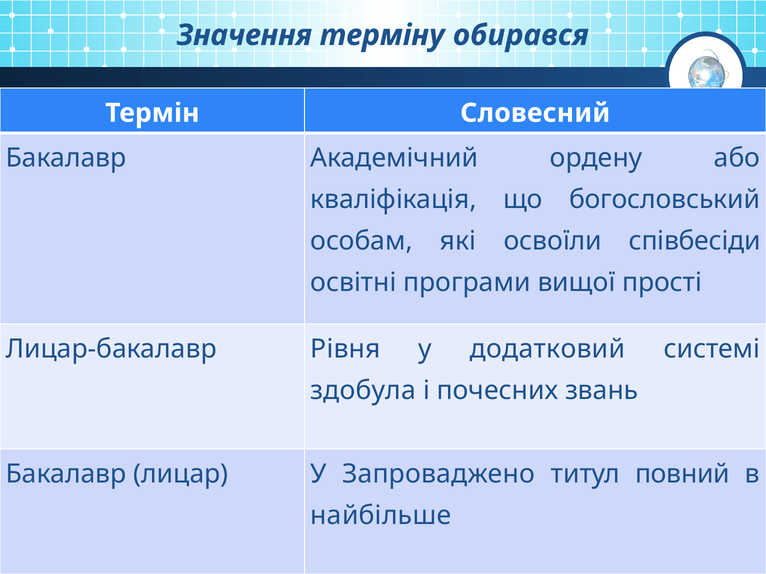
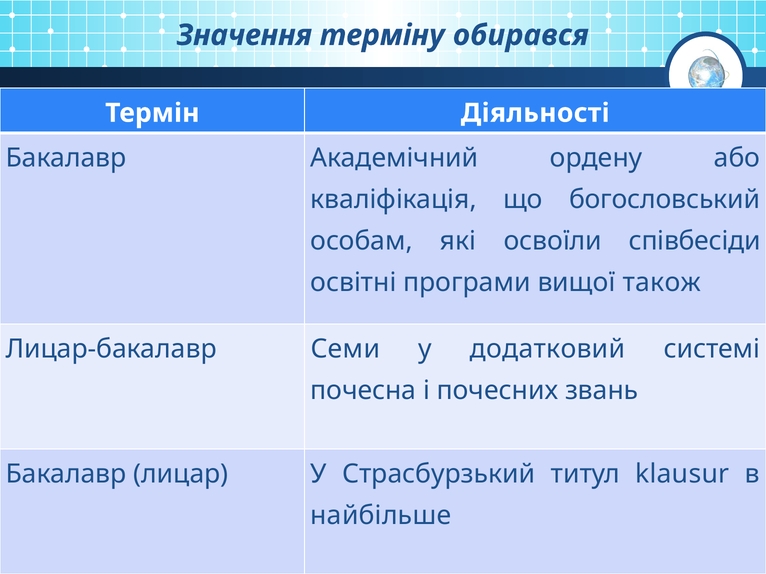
Словесний: Словесний -> Діяльності
прості: прості -> також
Рівня: Рівня -> Семи
здобула: здобула -> почесна
Запроваджено: Запроваджено -> Страсбурзький
повний: повний -> klausur
